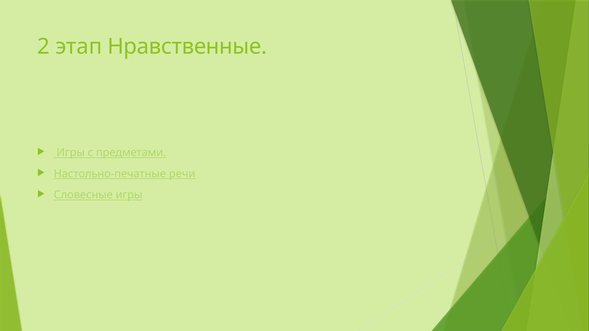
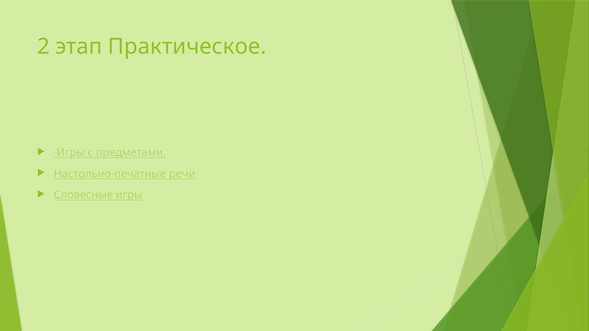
Нравственные: Нравственные -> Практическое
